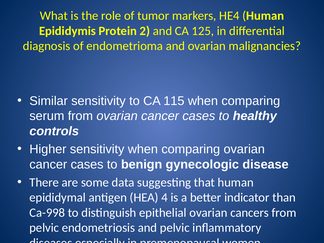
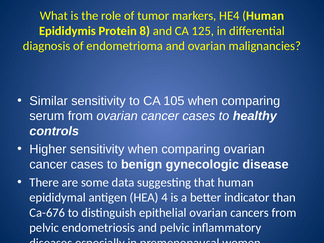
2: 2 -> 8
115: 115 -> 105
Ca-998: Ca-998 -> Ca-676
